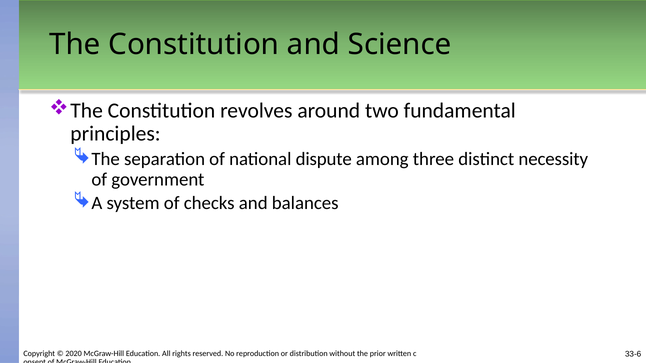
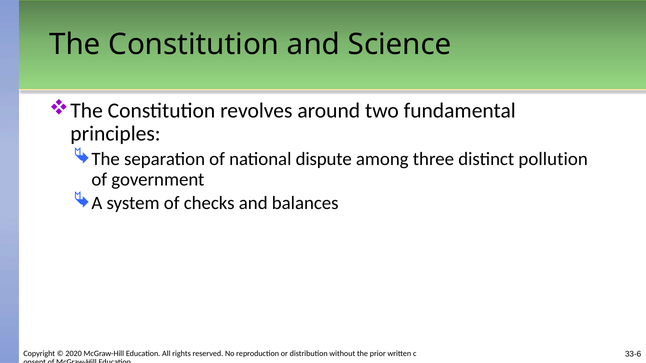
necessity: necessity -> pollution
